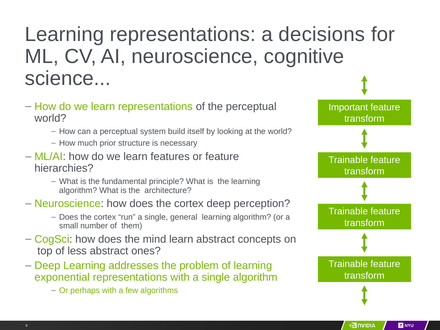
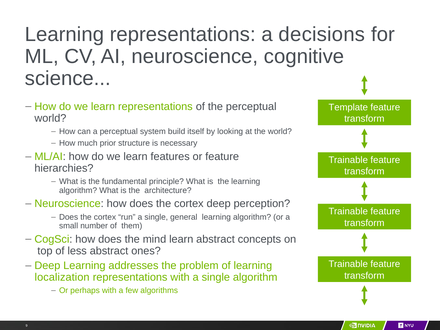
Important: Important -> Template
exponential: exponential -> localization
